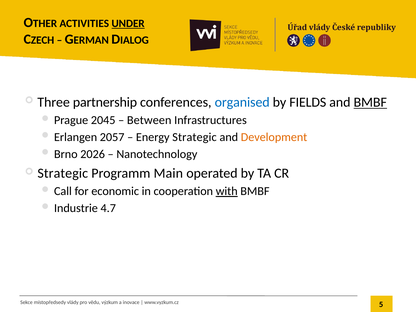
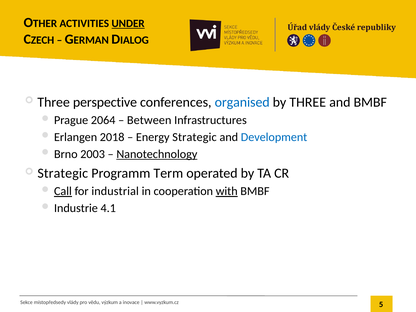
partnership: partnership -> perspective
by FIELDS: FIELDS -> THREE
BMBF at (370, 102) underline: present -> none
2045: 2045 -> 2064
2057: 2057 -> 2018
Development colour: orange -> blue
2026: 2026 -> 2003
Nanotechnology underline: none -> present
Main: Main -> Term
Call underline: none -> present
economic: economic -> industrial
4.7: 4.7 -> 4.1
